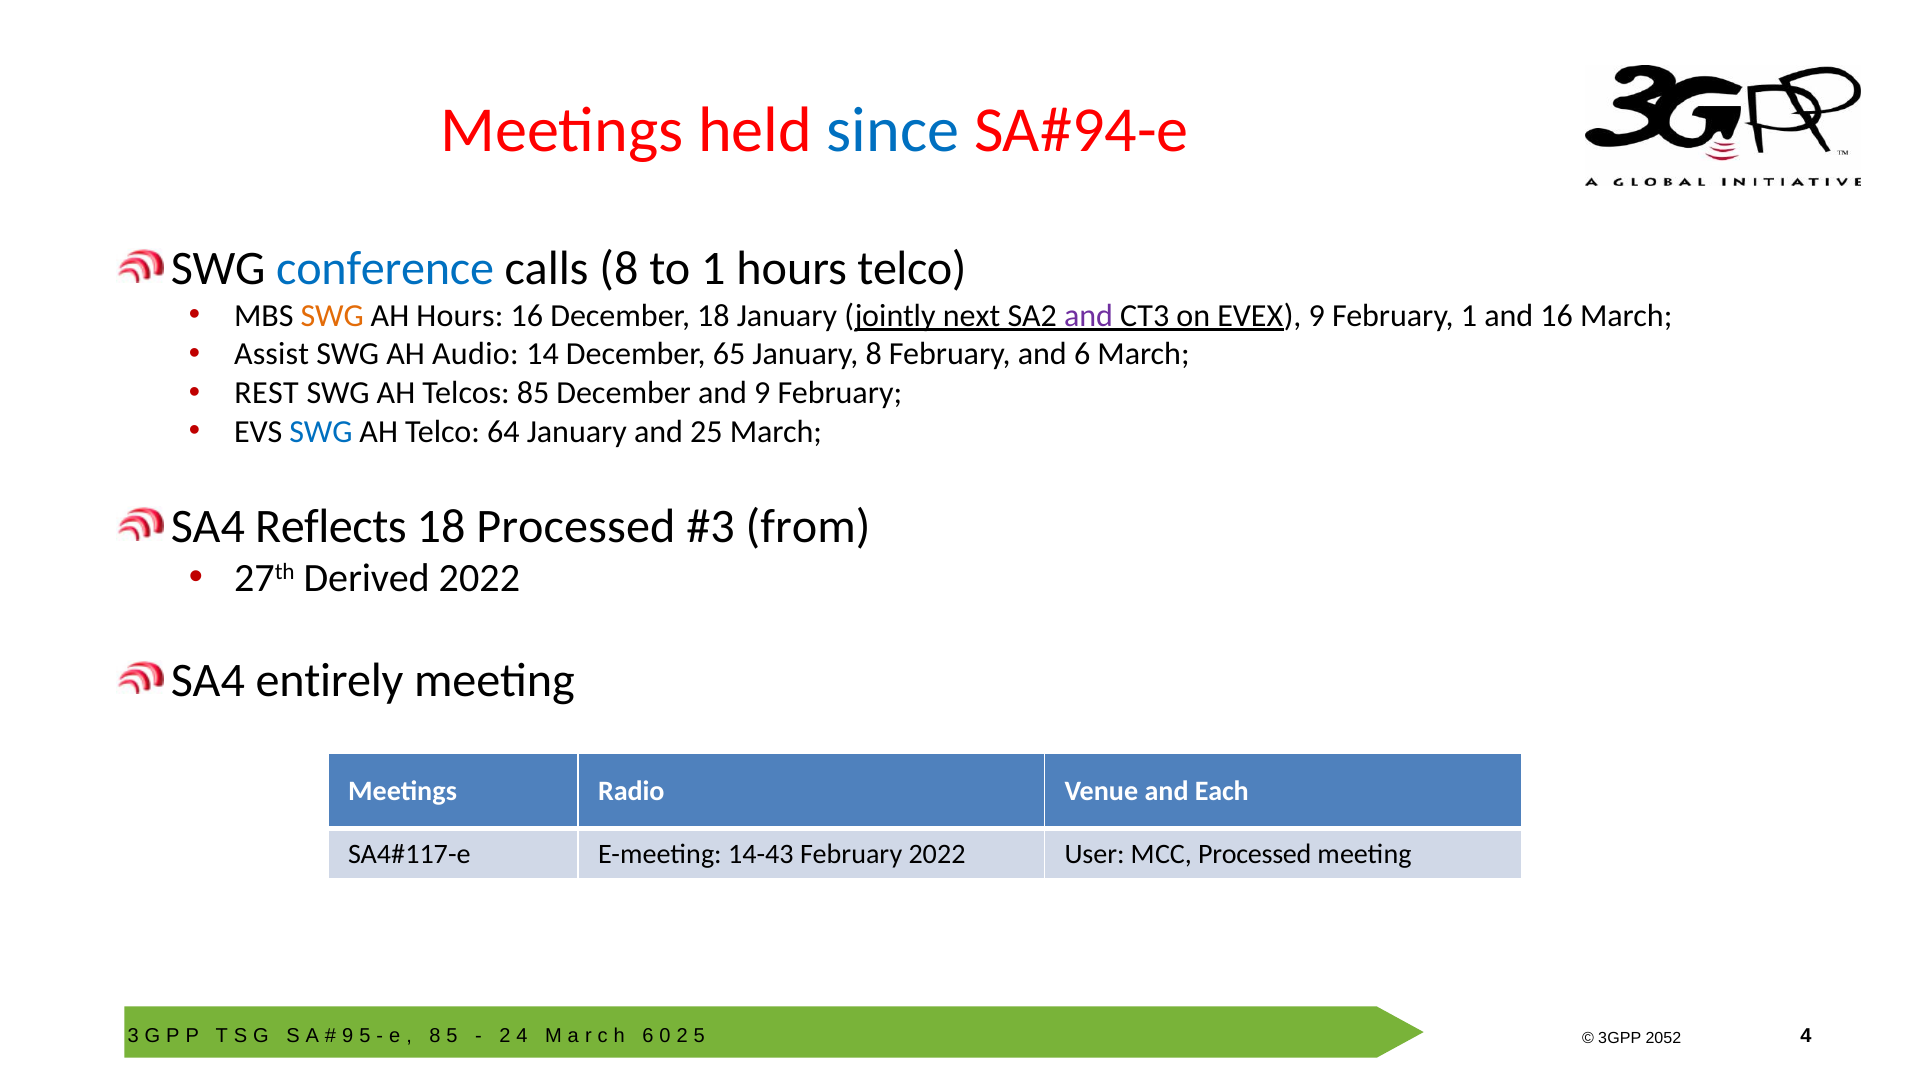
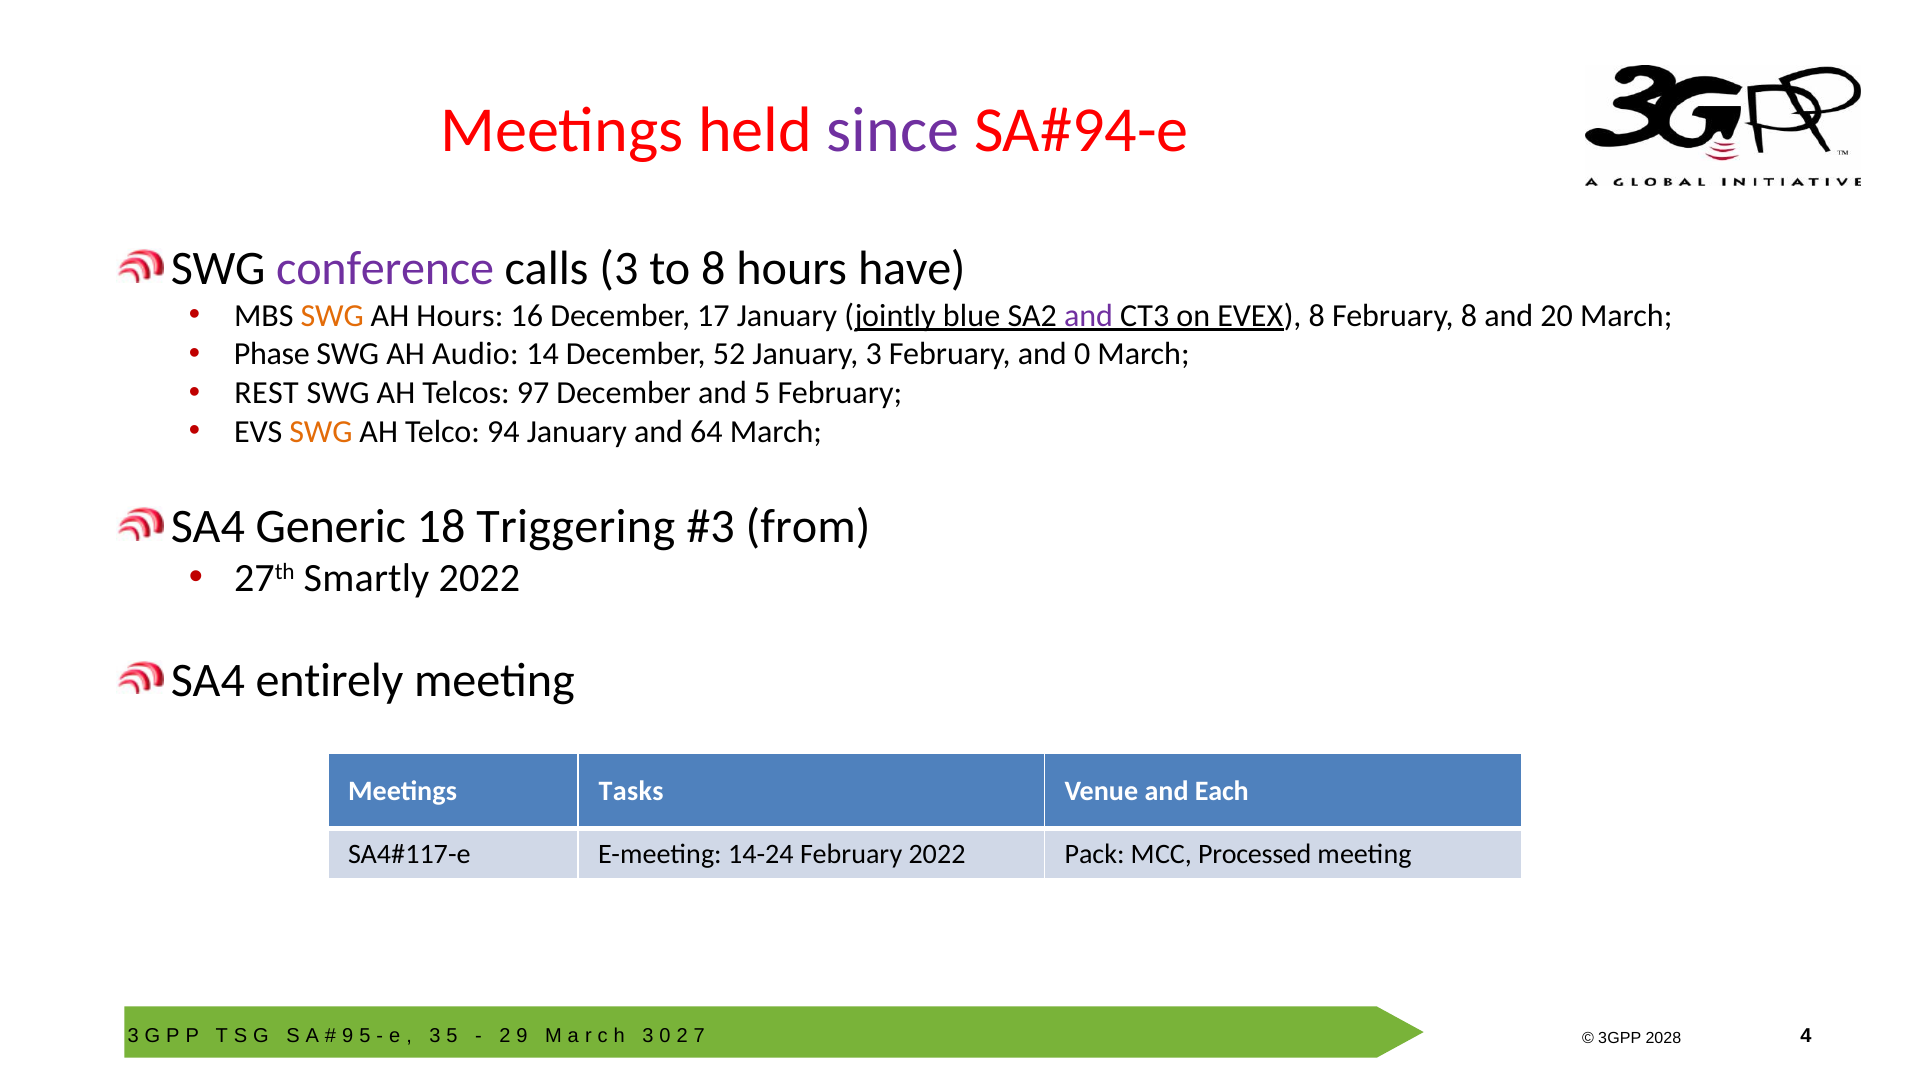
since colour: blue -> purple
conference colour: blue -> purple
calls 8: 8 -> 3
to 1: 1 -> 8
hours telco: telco -> have
December 18: 18 -> 17
next: next -> blue
EVEX 9: 9 -> 8
February 1: 1 -> 8
and 16: 16 -> 20
Assist: Assist -> Phase
65: 65 -> 52
January 8: 8 -> 3
and 6: 6 -> 0
85: 85 -> 97
and 9: 9 -> 5
SWG at (321, 432) colour: blue -> orange
64: 64 -> 94
25: 25 -> 64
Reflects: Reflects -> Generic
18 Processed: Processed -> Triggering
Derived: Derived -> Smartly
Radio: Radio -> Tasks
14-43: 14-43 -> 14-24
User: User -> Pack
8 at (435, 1036): 8 -> 3
2 4: 4 -> 9
6 at (648, 1036): 6 -> 3
2 5: 5 -> 7
2052: 2052 -> 2028
